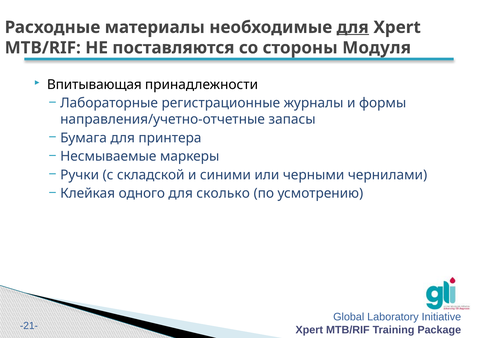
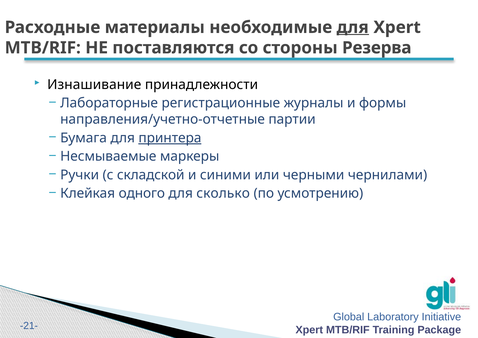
Модуля: Модуля -> Резерва
Впитывающая: Впитывающая -> Изнашивание
запасы: запасы -> партии
принтера underline: none -> present
